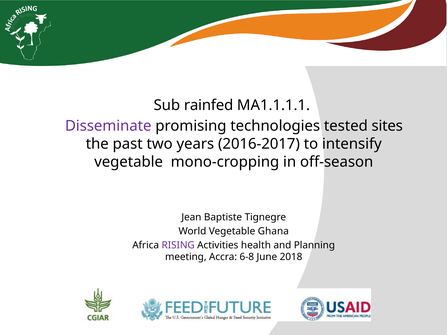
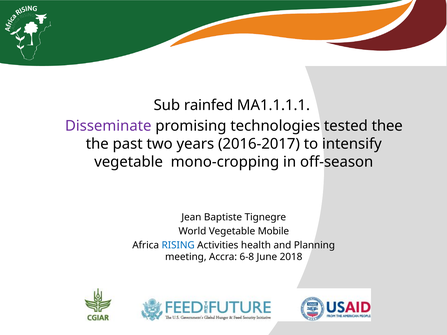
sites: sites -> thee
Ghana: Ghana -> Mobile
RISING colour: purple -> blue
